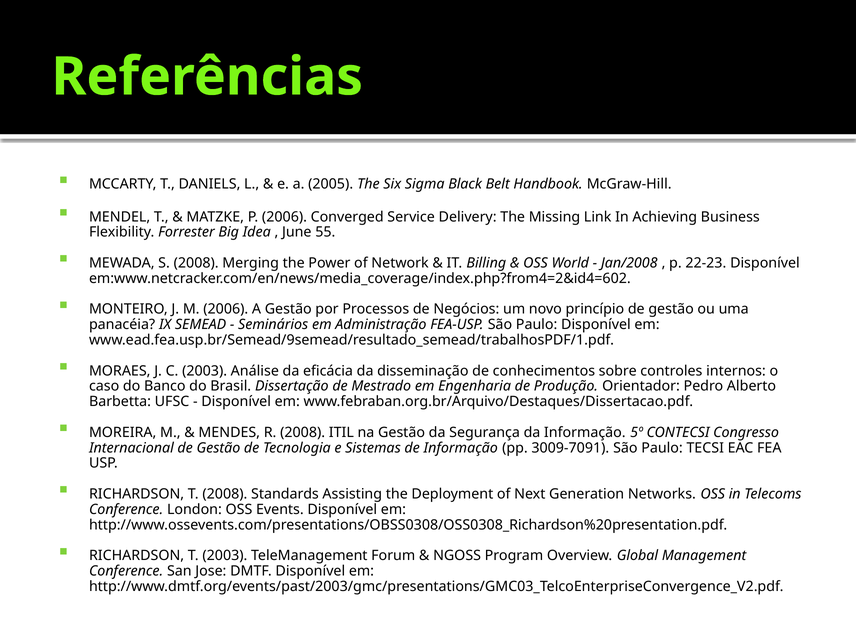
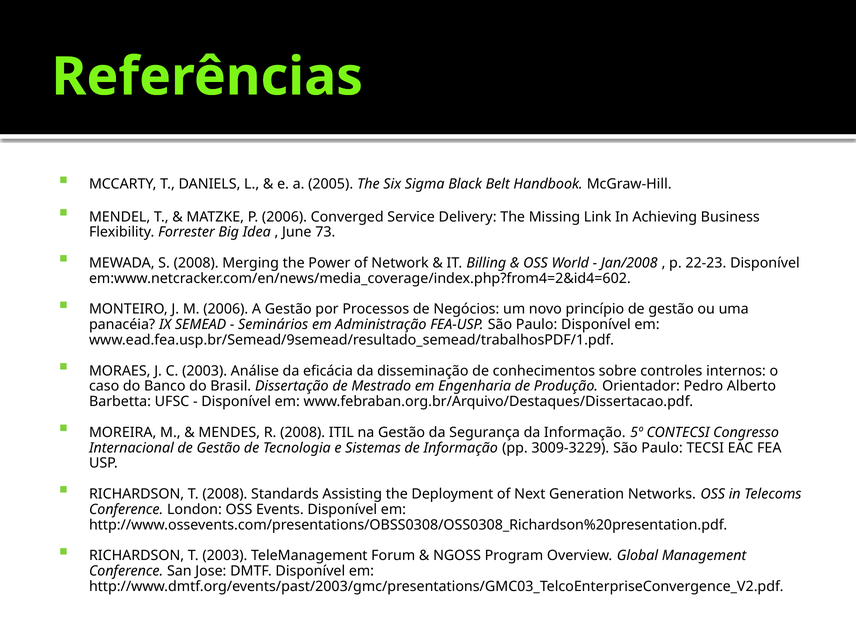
55: 55 -> 73
3009-7091: 3009-7091 -> 3009-3229
